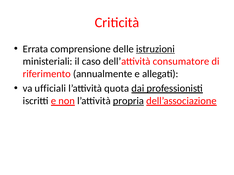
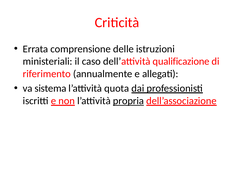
istruzioni underline: present -> none
consumatore: consumatore -> qualificazione
ufficiali: ufficiali -> sistema
